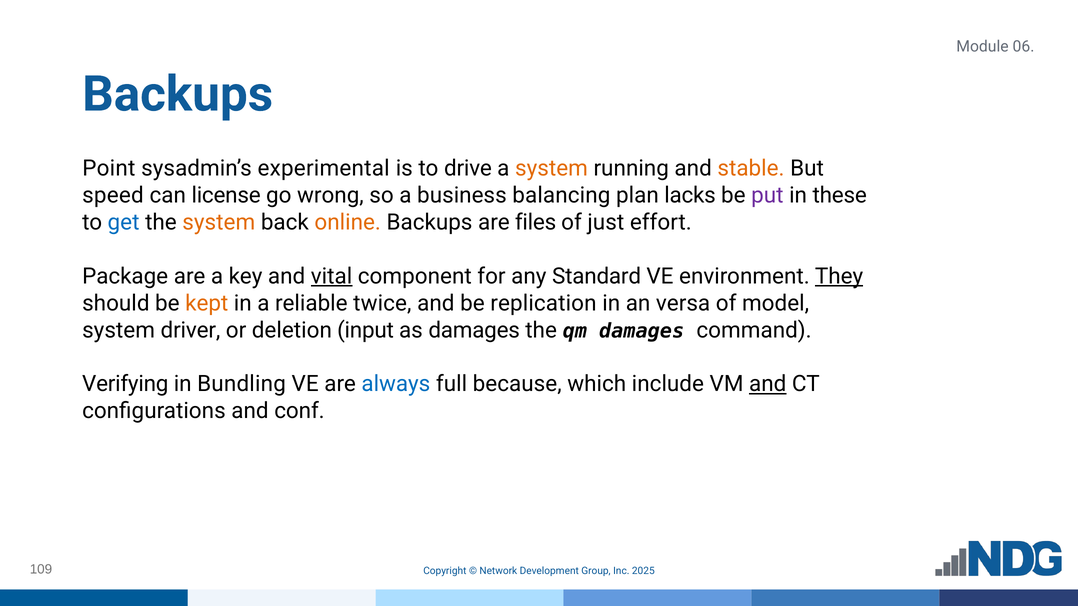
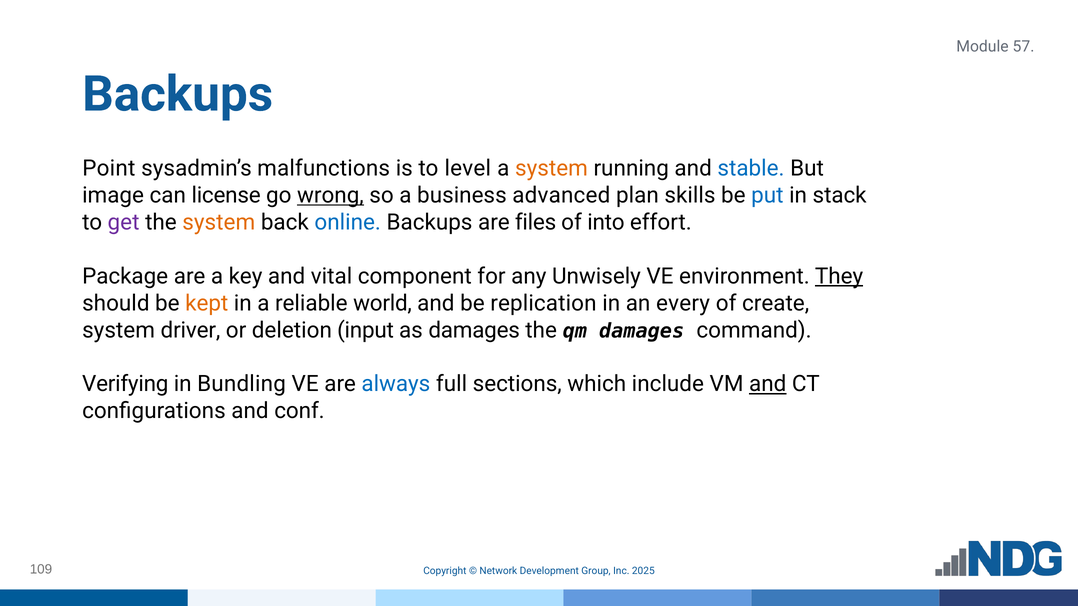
06: 06 -> 57
experimental: experimental -> malfunctions
drive: drive -> level
stable colour: orange -> blue
speed: speed -> image
wrong underline: none -> present
balancing: balancing -> advanced
lacks: lacks -> skills
put colour: purple -> blue
these: these -> stack
get colour: blue -> purple
online colour: orange -> blue
just: just -> into
vital underline: present -> none
Standard: Standard -> Unwisely
twice: twice -> world
versa: versa -> every
model: model -> create
because: because -> sections
